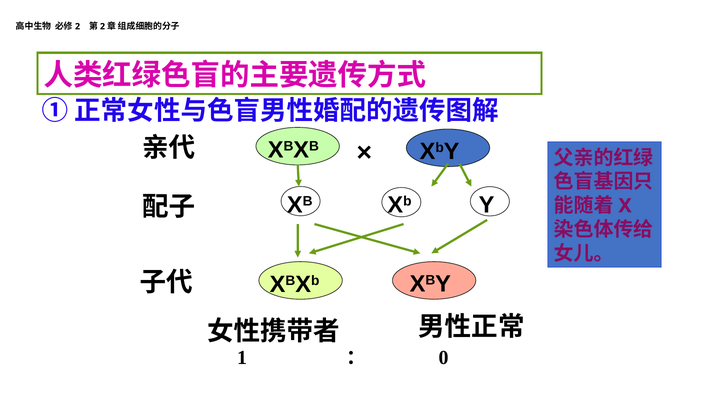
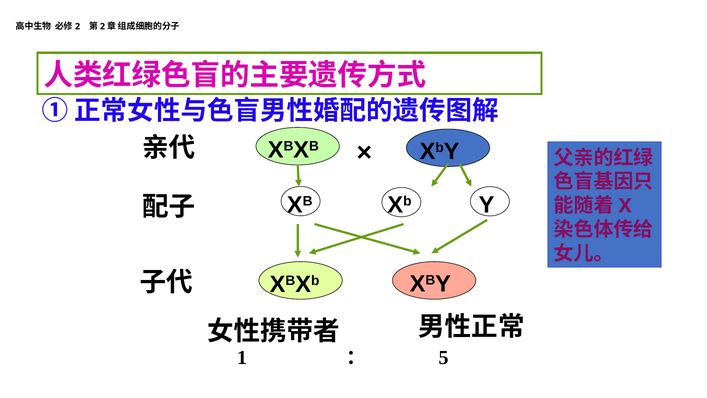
0: 0 -> 5
